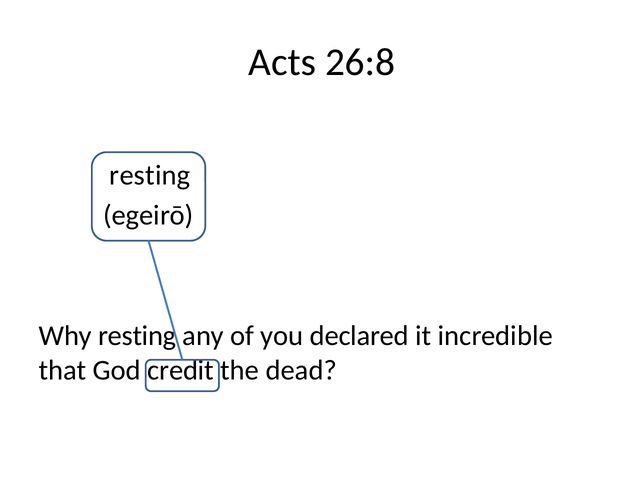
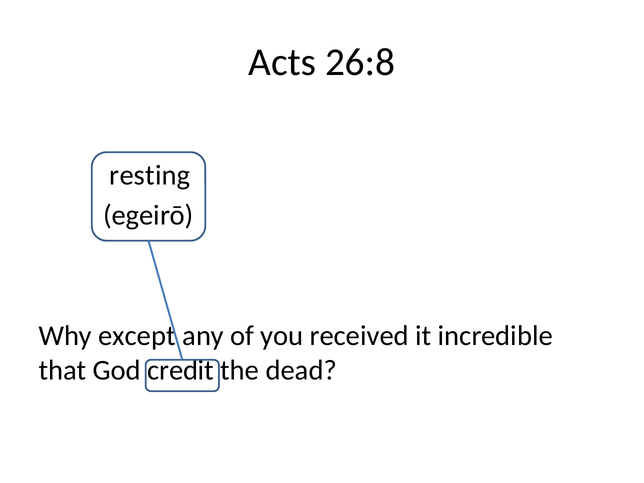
Why resting: resting -> except
declared: declared -> received
